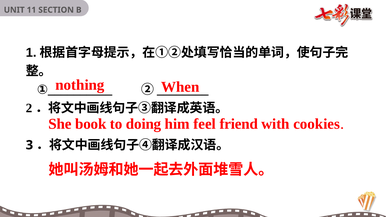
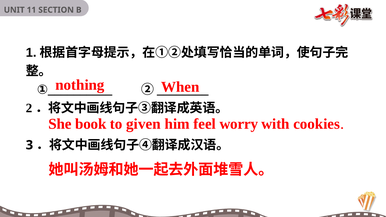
doing: doing -> given
friend: friend -> worry
